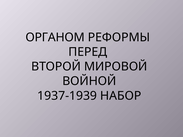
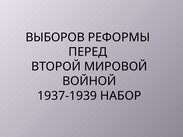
ОРГАНОМ: ОРГАНОМ -> ВЫБОРОВ
